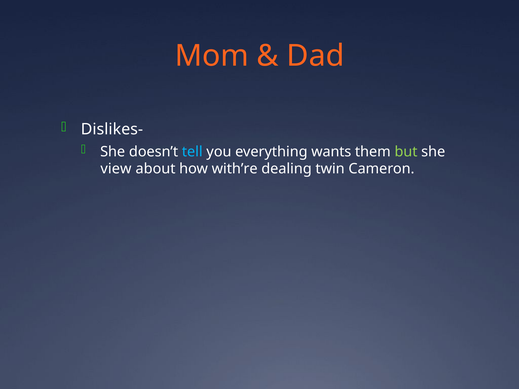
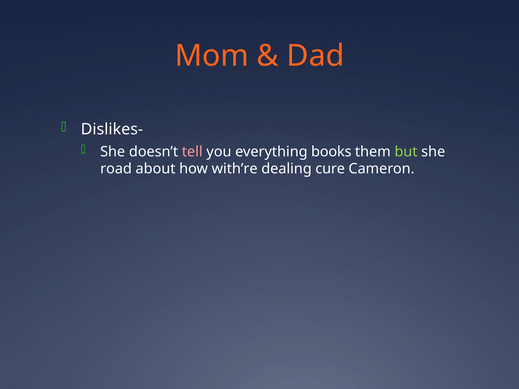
tell colour: light blue -> pink
wants: wants -> books
view: view -> road
twin: twin -> cure
